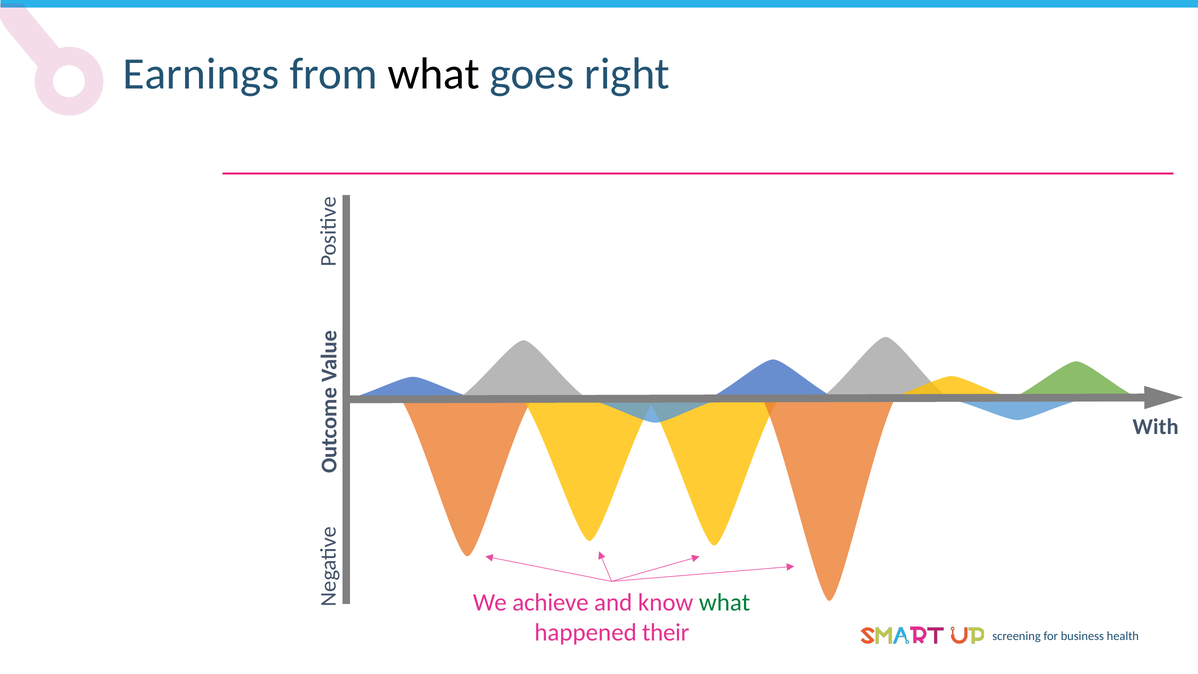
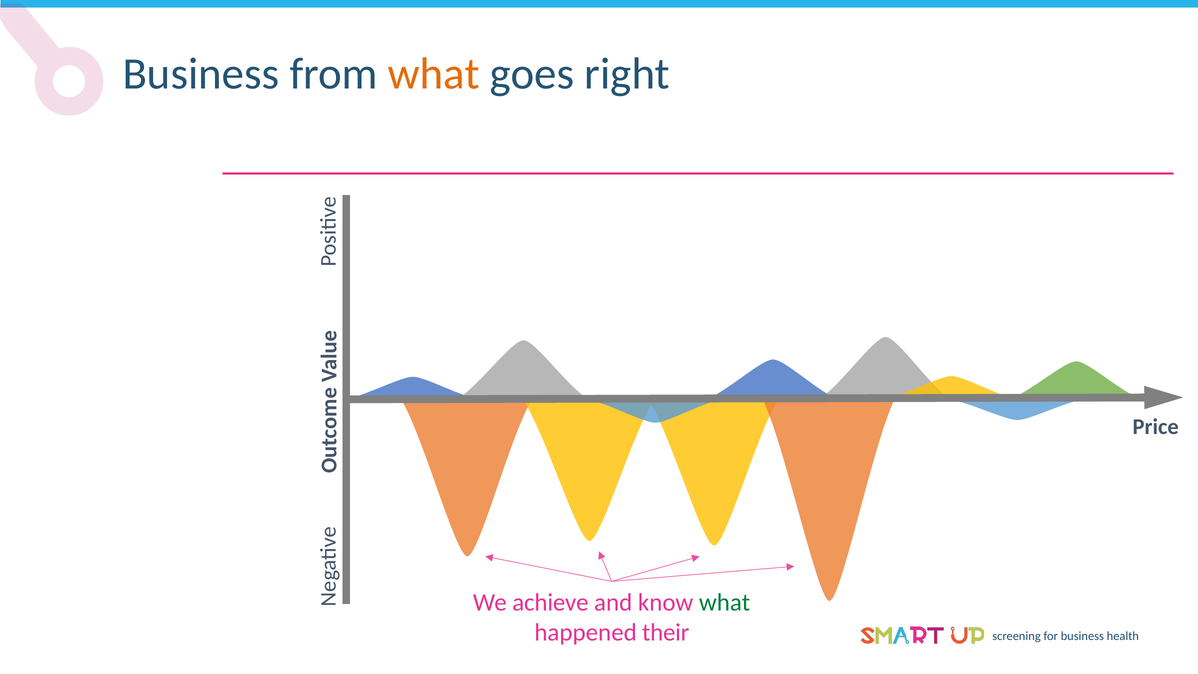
Earnings at (201, 74): Earnings -> Business
what at (434, 74) colour: black -> orange
With: With -> Price
